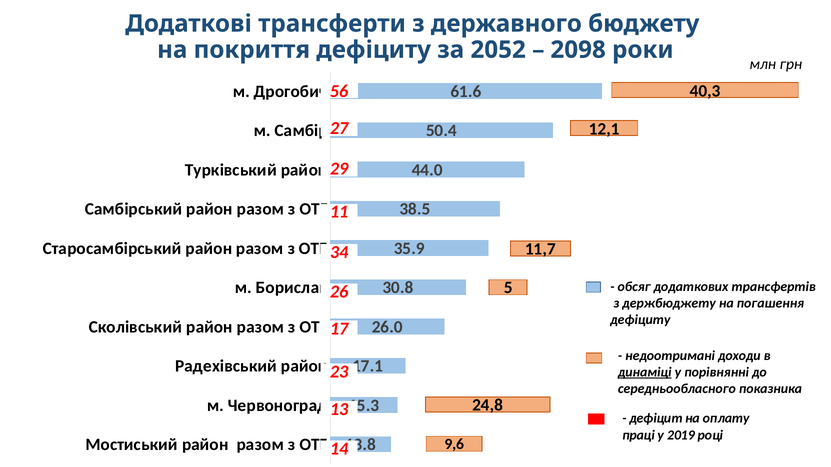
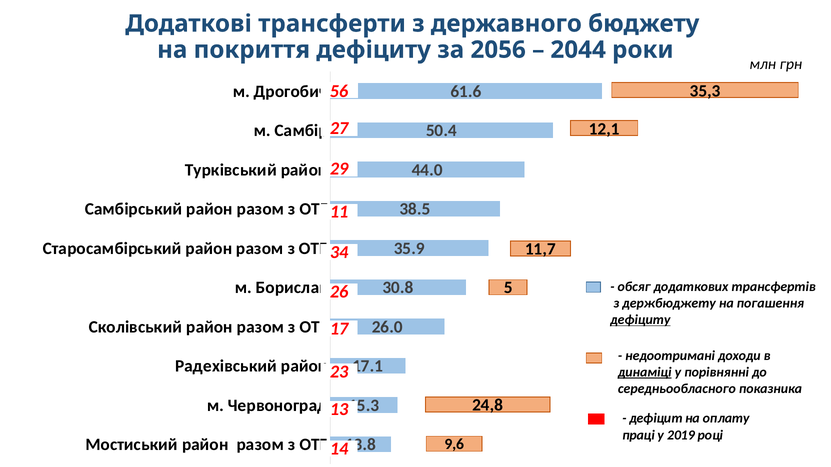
2052: 2052 -> 2056
2098: 2098 -> 2044
40,3: 40,3 -> 35,3
дефіциту at (640, 320) underline: none -> present
